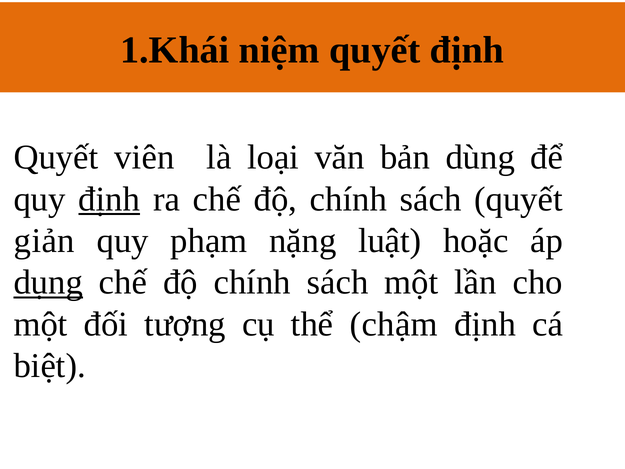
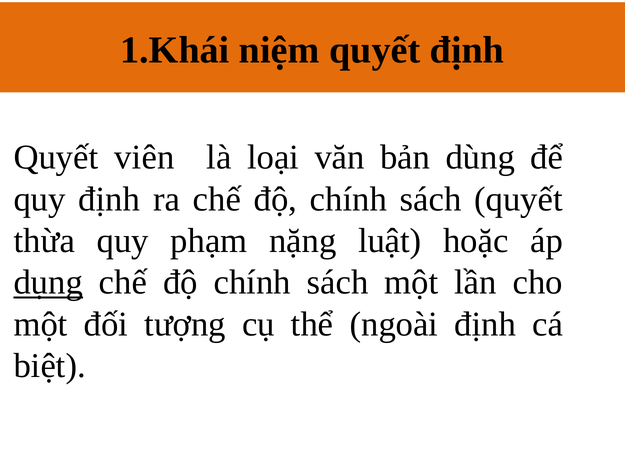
định at (109, 199) underline: present -> none
giản: giản -> thừa
chậm: chậm -> ngoài
